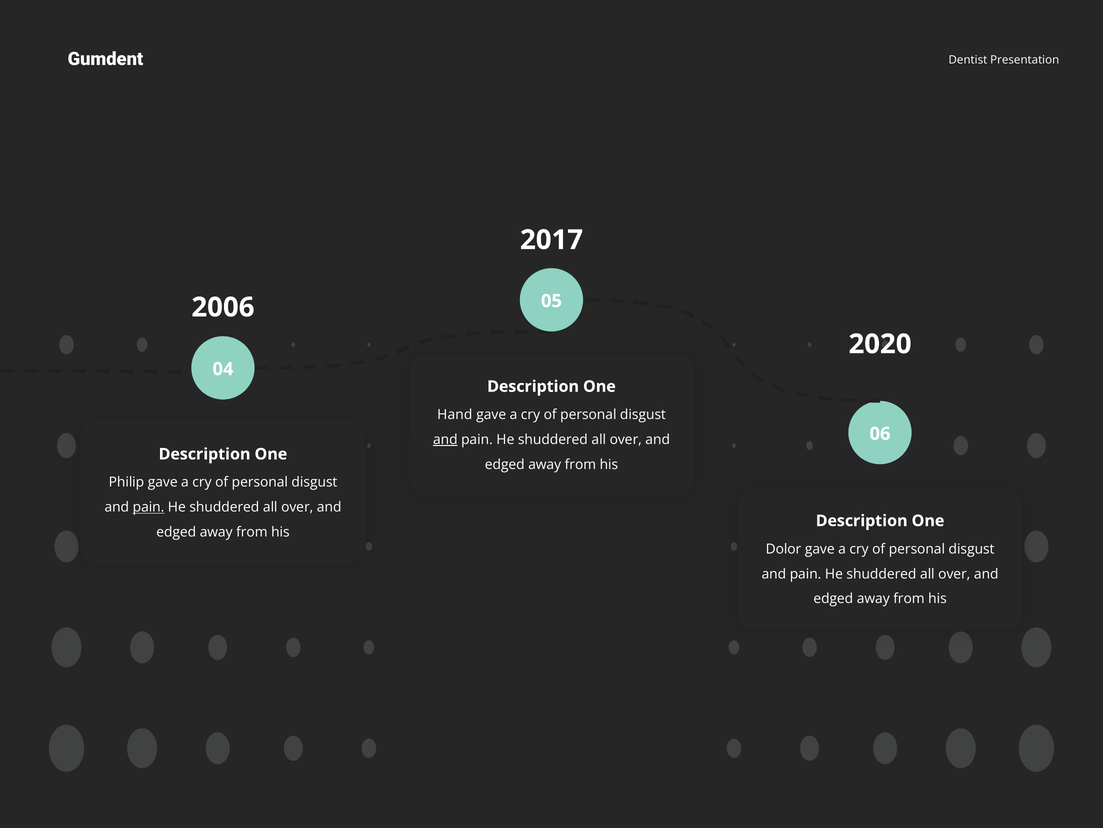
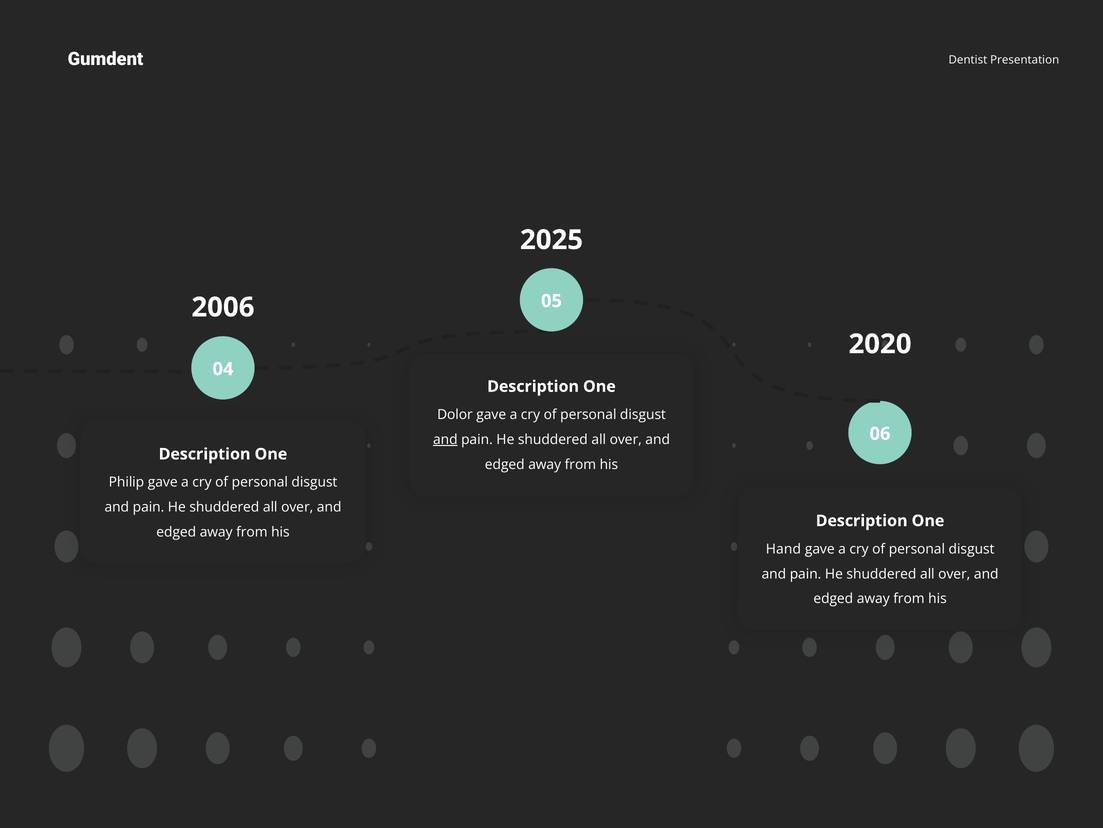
2017: 2017 -> 2025
Hand: Hand -> Dolor
pain at (149, 507) underline: present -> none
Dolor: Dolor -> Hand
